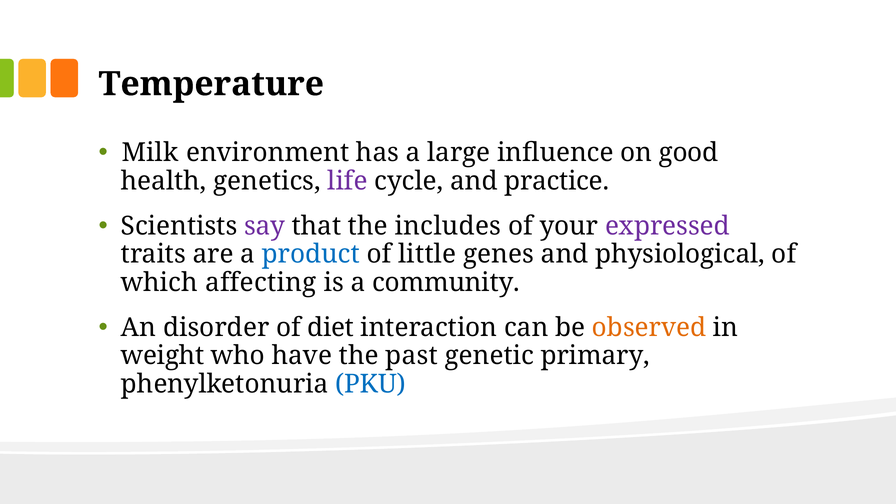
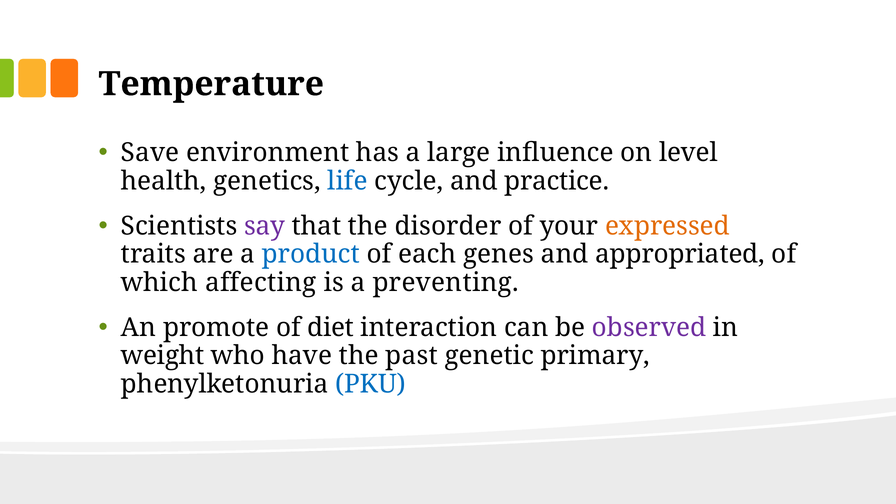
Milk: Milk -> Save
good: good -> level
life colour: purple -> blue
includes: includes -> disorder
expressed colour: purple -> orange
little: little -> each
physiological: physiological -> appropriated
community: community -> preventing
disorder: disorder -> promote
observed colour: orange -> purple
